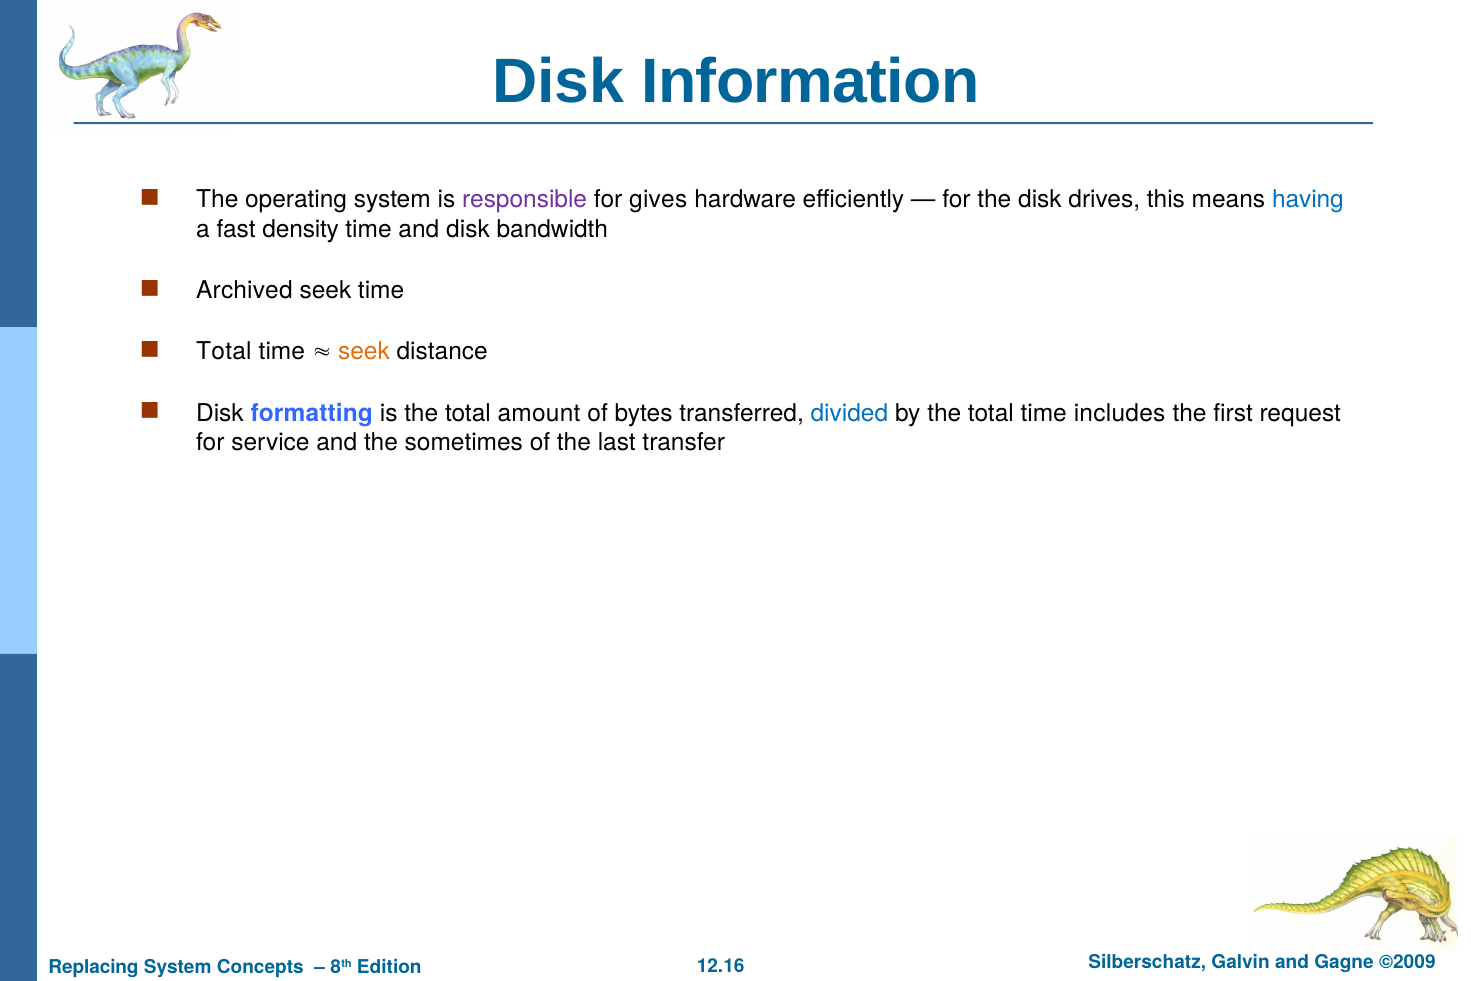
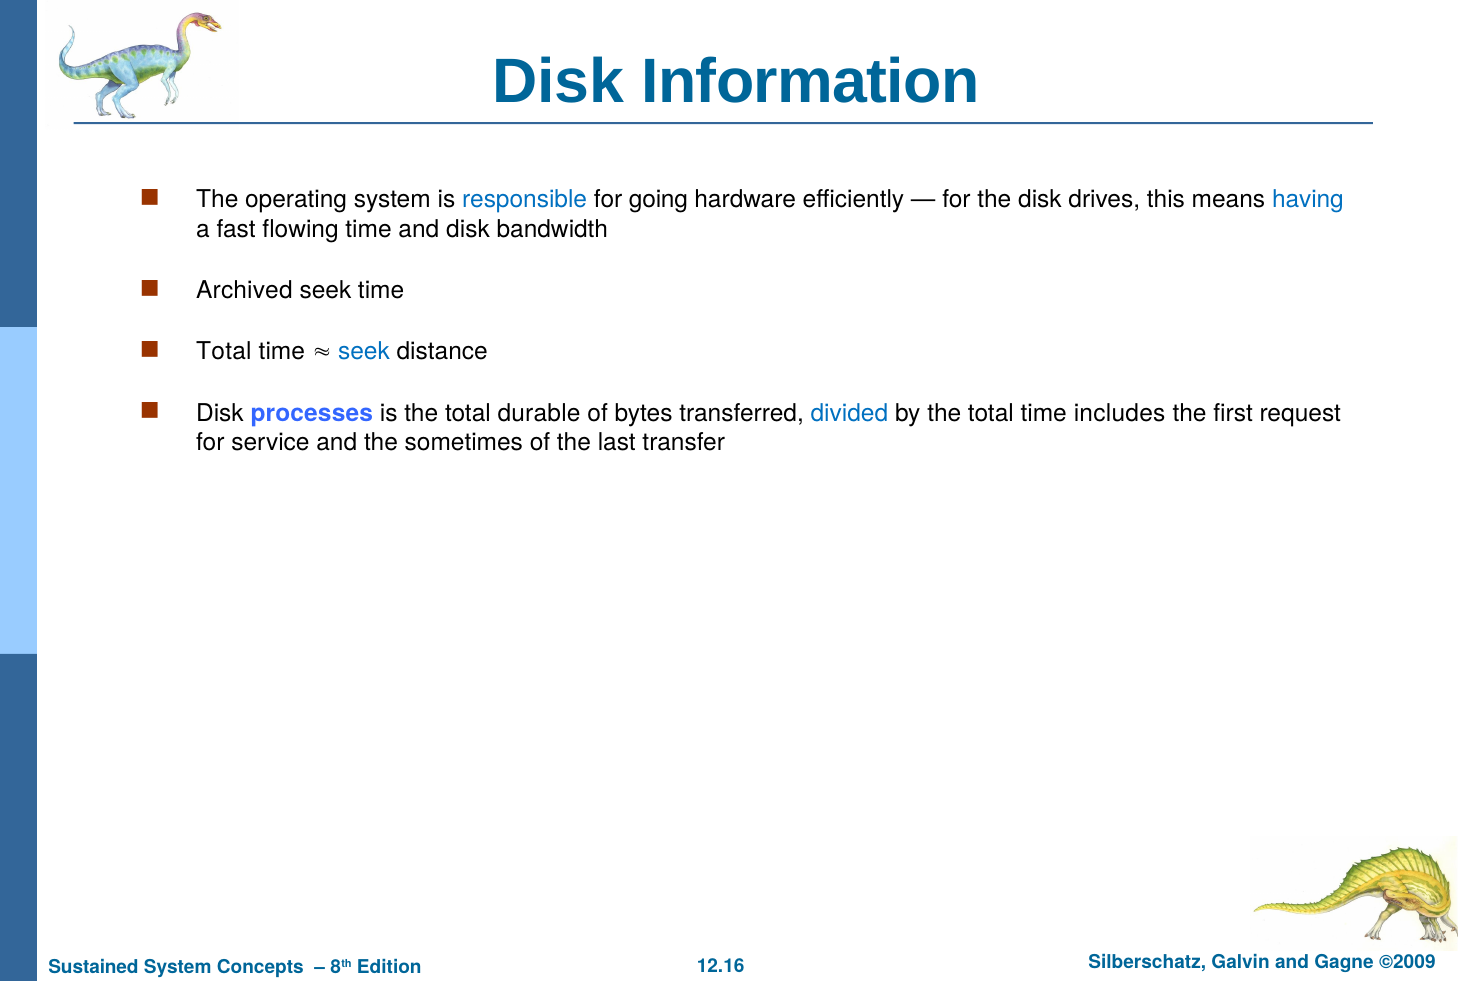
responsible colour: purple -> blue
gives: gives -> going
density: density -> flowing
seek at (364, 352) colour: orange -> blue
formatting: formatting -> processes
amount: amount -> durable
Replacing: Replacing -> Sustained
